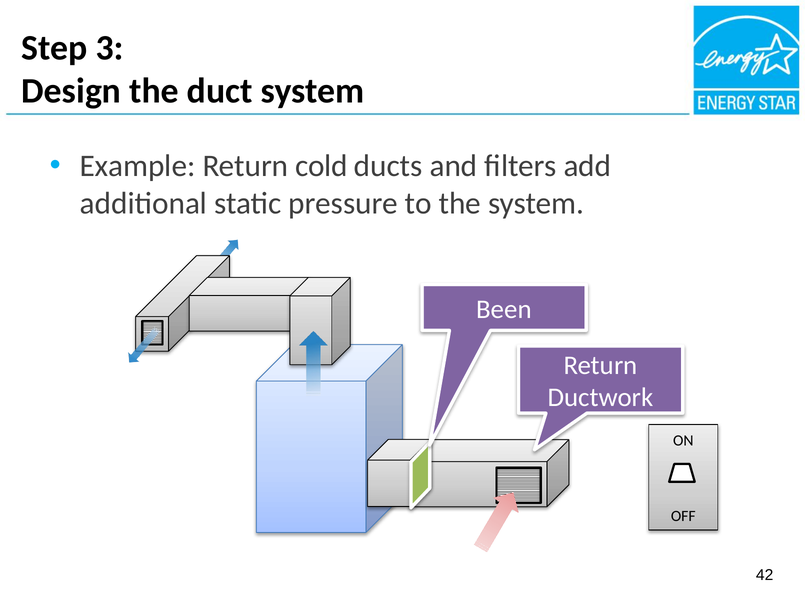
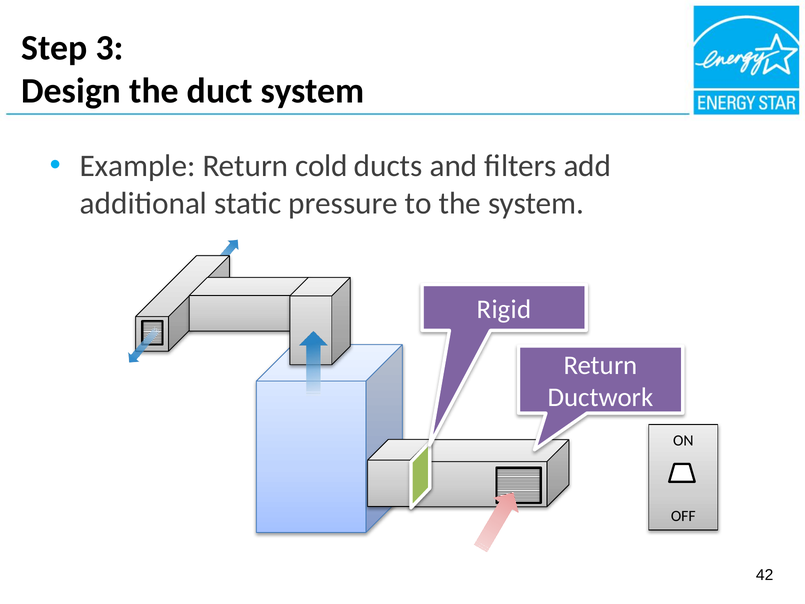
Been: Been -> Rigid
